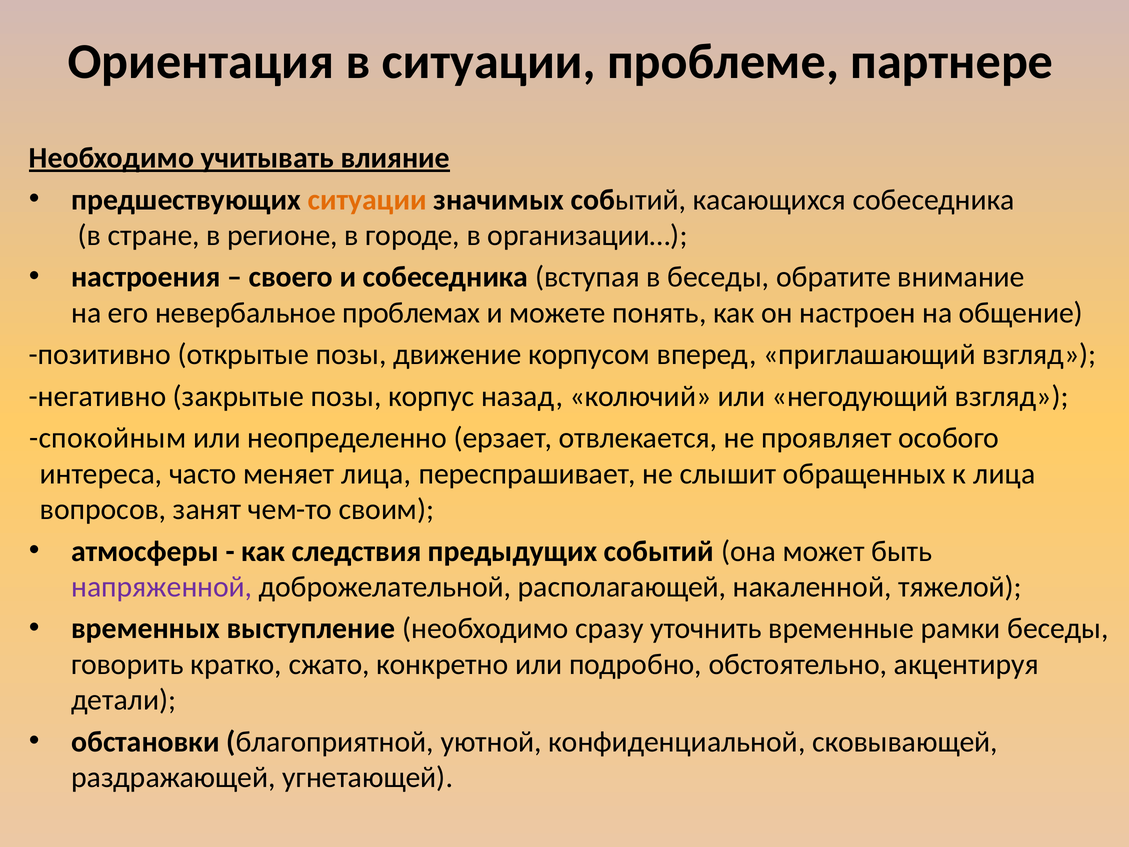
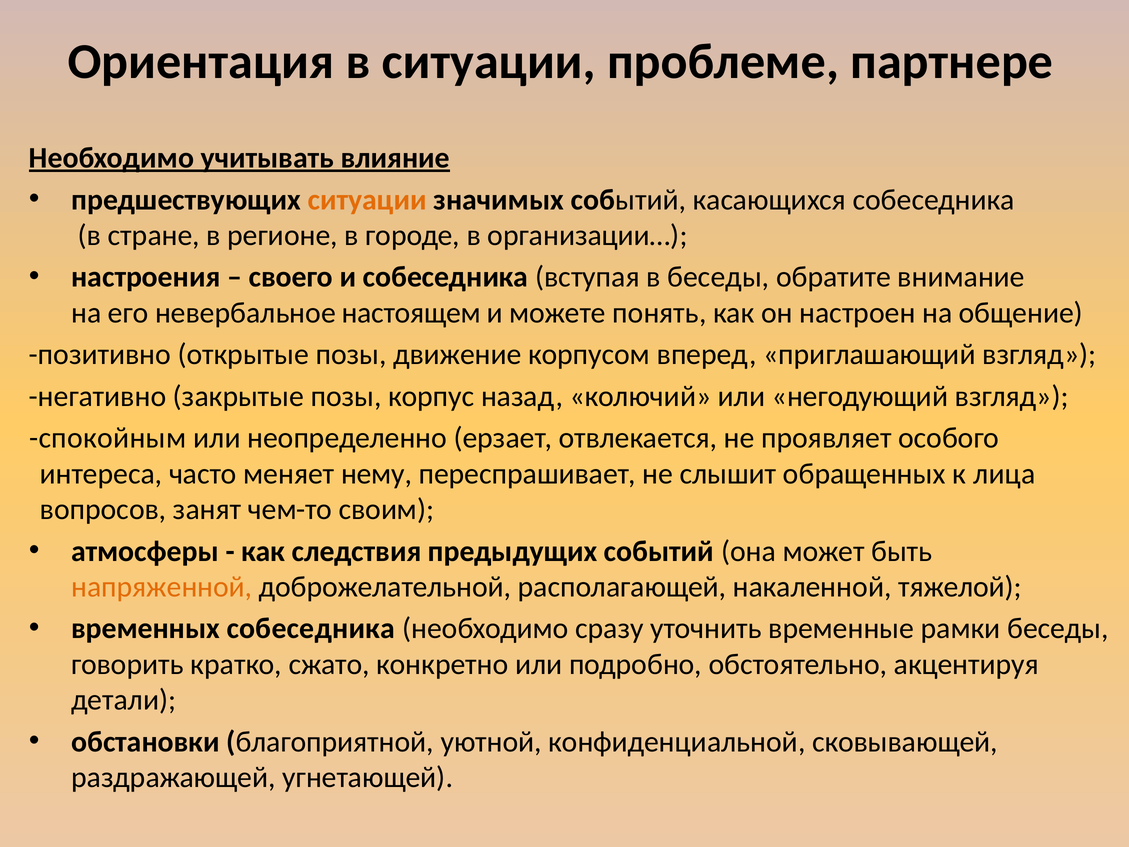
проблемах: проблемах -> настоящем
меняет лица: лица -> нему
напряженной colour: purple -> orange
временных выступление: выступление -> собеседника
